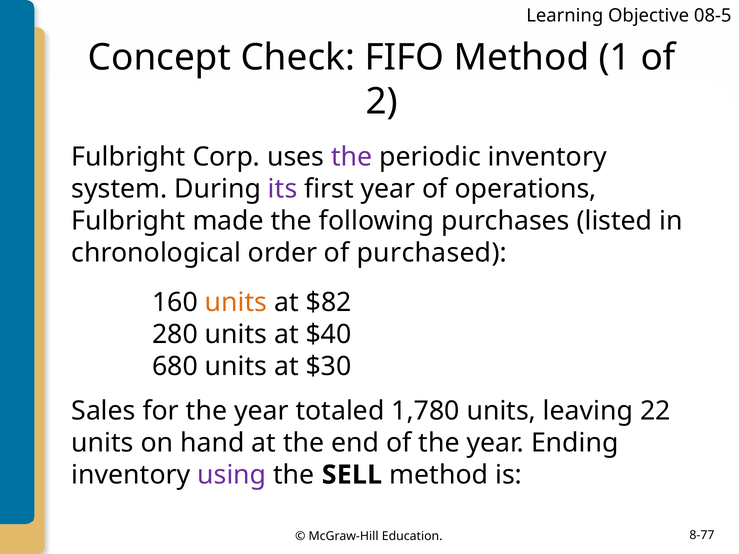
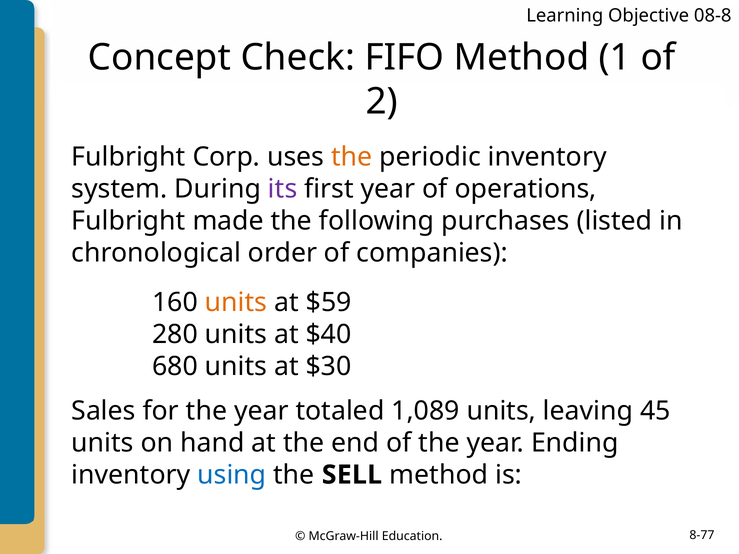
08-5: 08-5 -> 08-8
the at (352, 157) colour: purple -> orange
purchased: purchased -> companies
$82: $82 -> $59
1,780: 1,780 -> 1,089
22: 22 -> 45
using colour: purple -> blue
